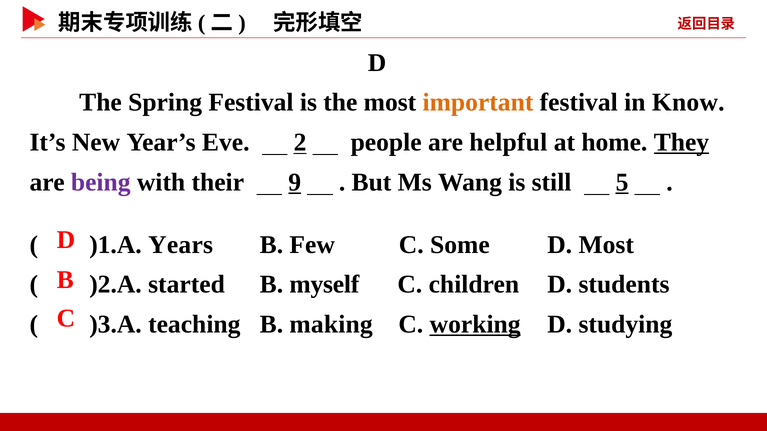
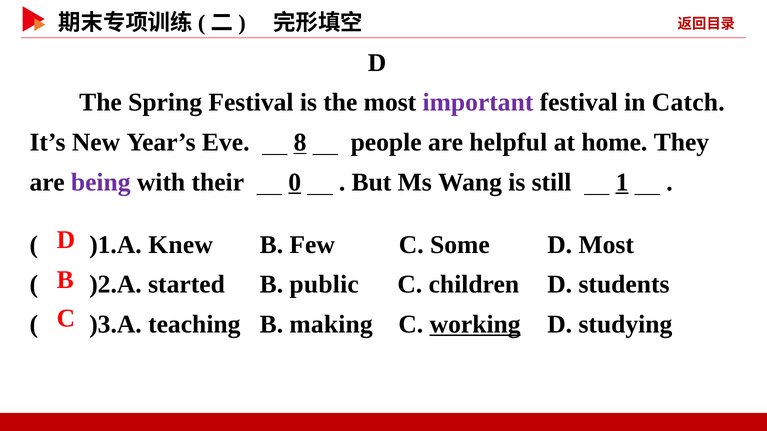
important colour: orange -> purple
Know: Know -> Catch
2: 2 -> 8
They underline: present -> none
9: 9 -> 0
5: 5 -> 1
Years: Years -> Knew
myself: myself -> public
